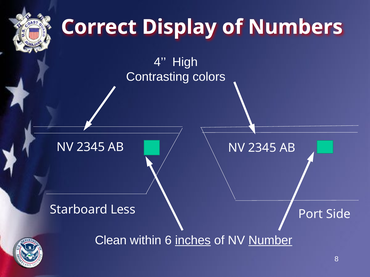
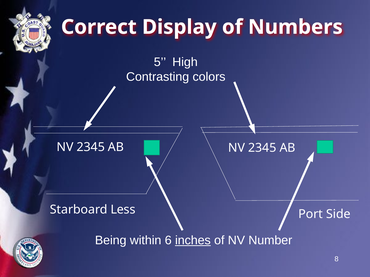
4: 4 -> 5
Clean: Clean -> Being
Number underline: present -> none
